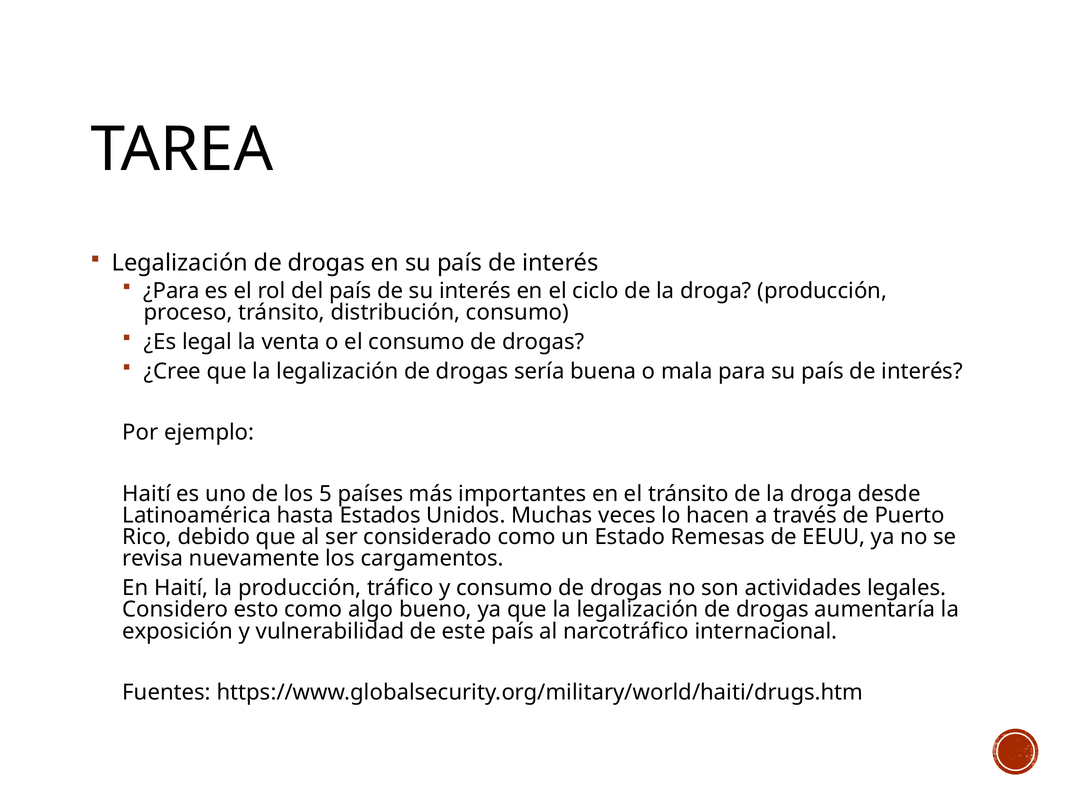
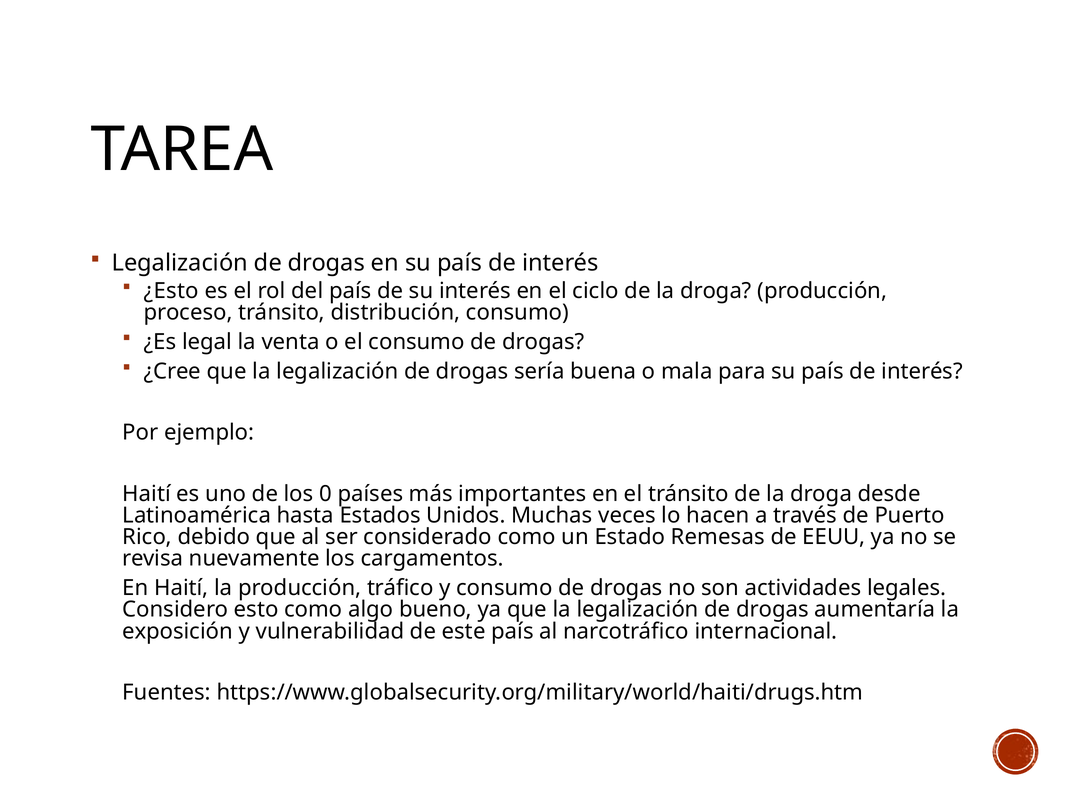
¿Para: ¿Para -> ¿Esto
5: 5 -> 0
